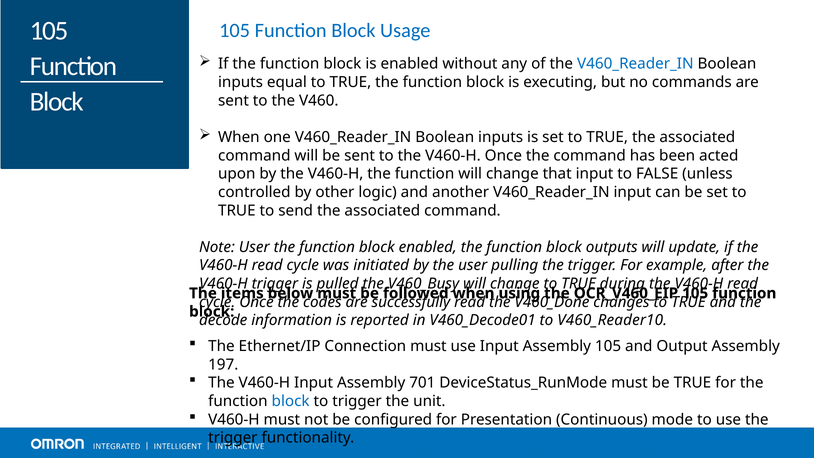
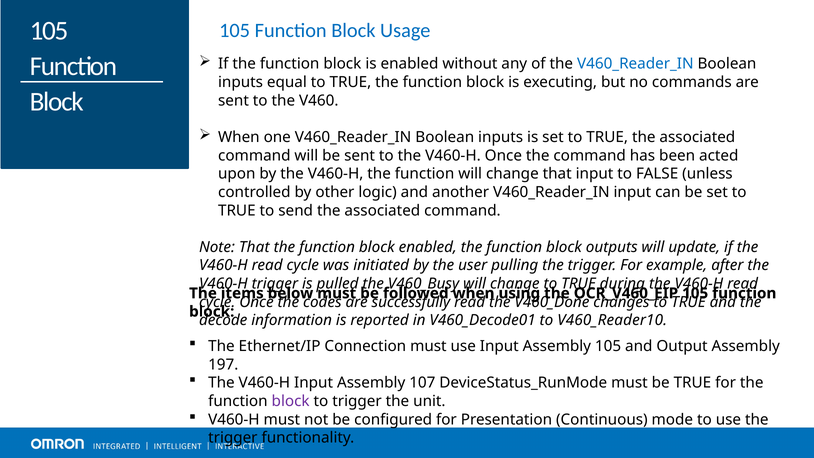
Note User: User -> That
701: 701 -> 107
block at (291, 401) colour: blue -> purple
